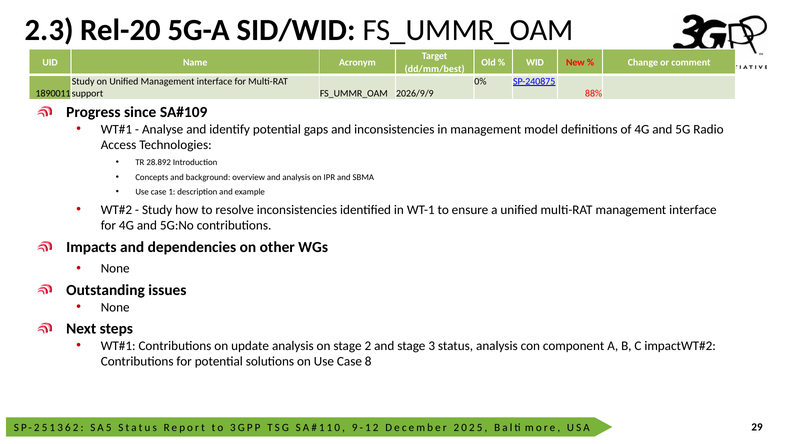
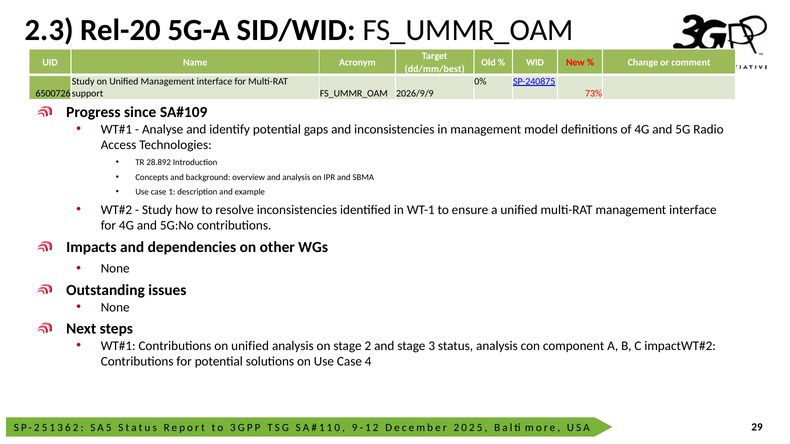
1890011: 1890011 -> 6500726
88%: 88% -> 73%
Contributions on update: update -> unified
8: 8 -> 4
